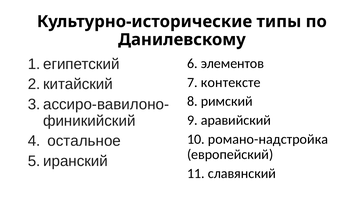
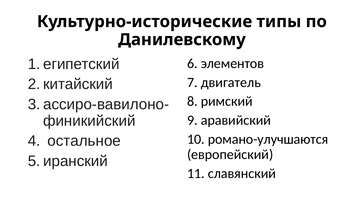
контексте: контексте -> двигатель
романо-надстройка: романо-надстройка -> романо-улучшаются
